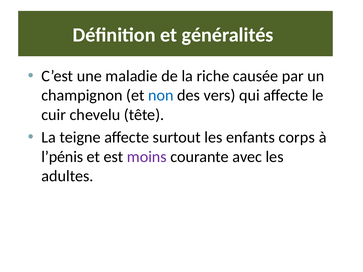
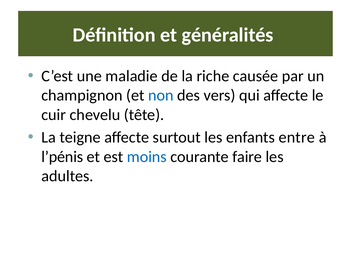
corps: corps -> entre
moins colour: purple -> blue
avec: avec -> faire
